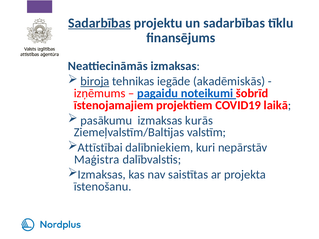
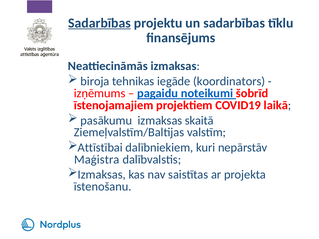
biroja underline: present -> none
akadēmiskās: akadēmiskās -> koordinators
kurās: kurās -> skaitā
